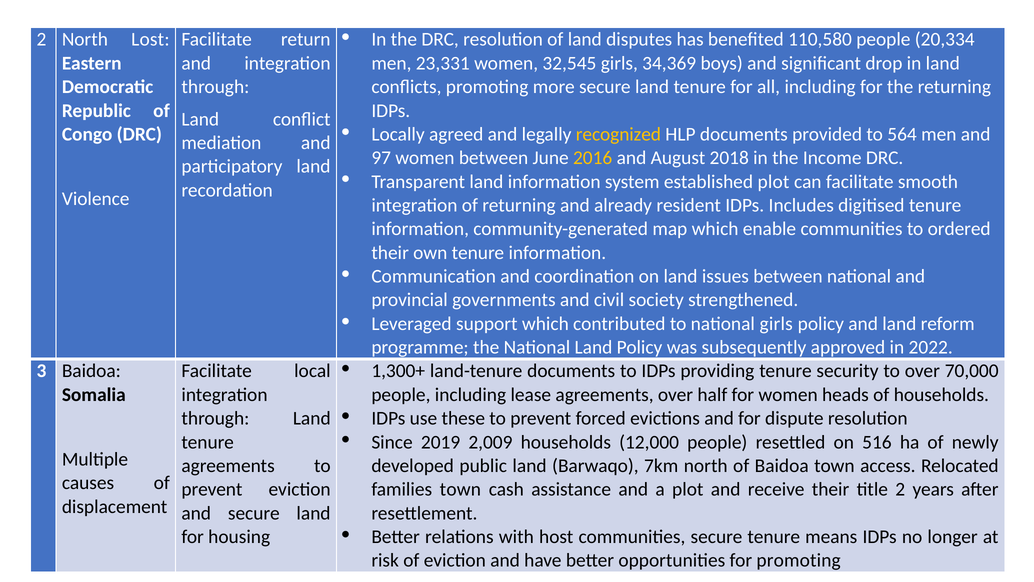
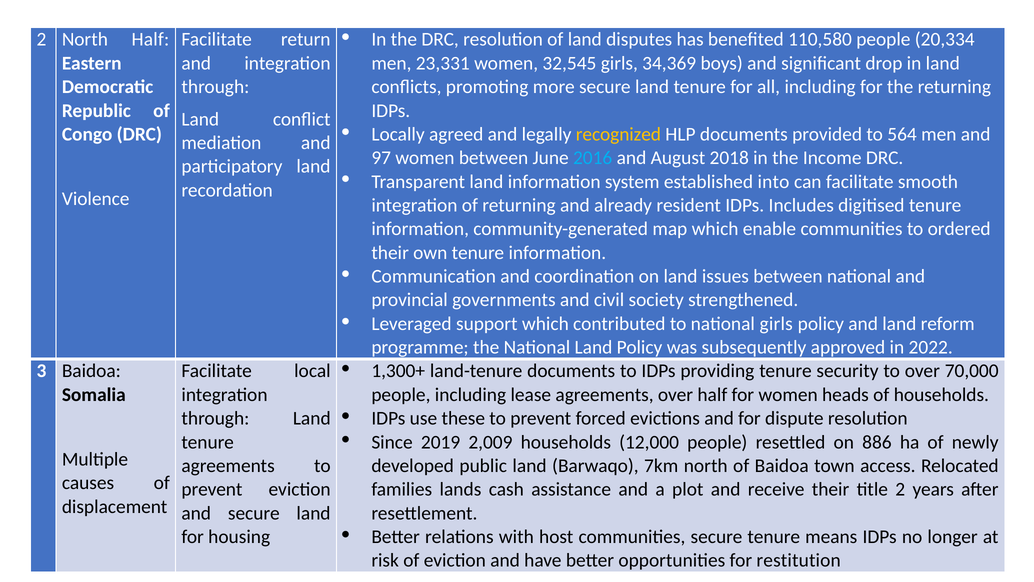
North Lost: Lost -> Half
2016 colour: yellow -> light blue
established plot: plot -> into
516: 516 -> 886
families town: town -> lands
for promoting: promoting -> restitution
